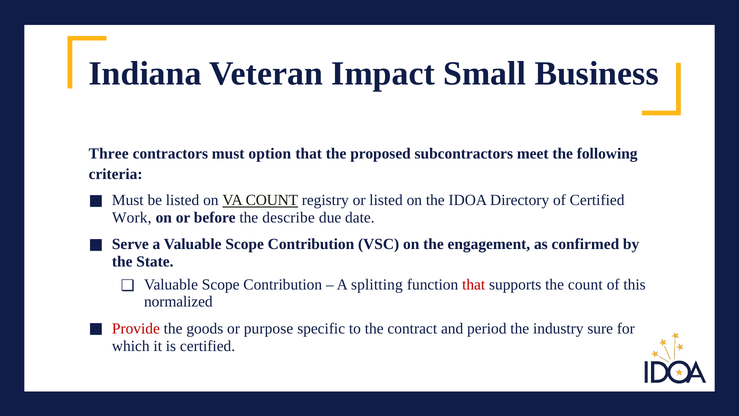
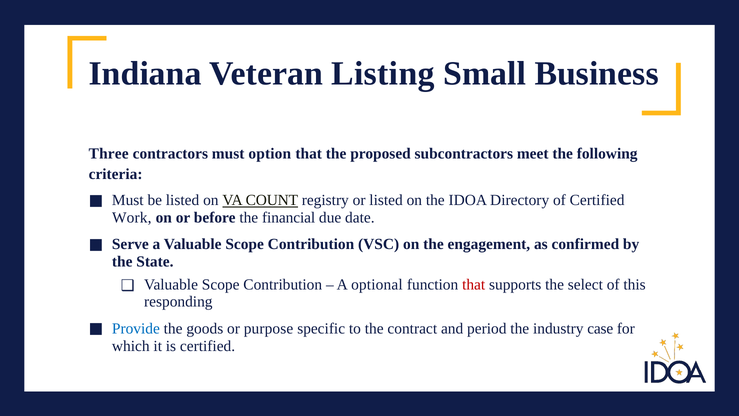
Impact: Impact -> Listing
describe: describe -> financial
splitting: splitting -> optional
the count: count -> select
normalized: normalized -> responding
Provide colour: red -> blue
sure: sure -> case
